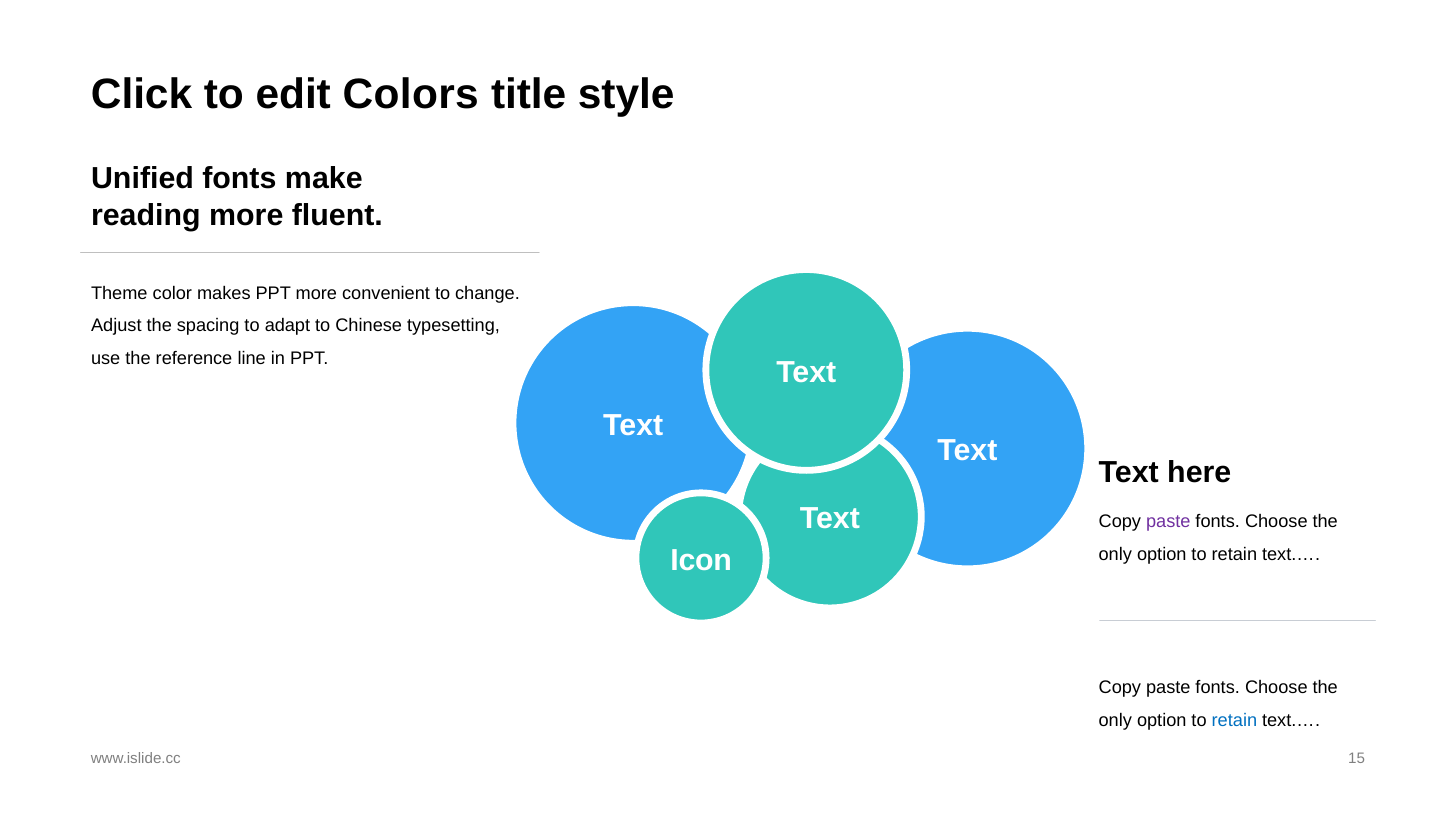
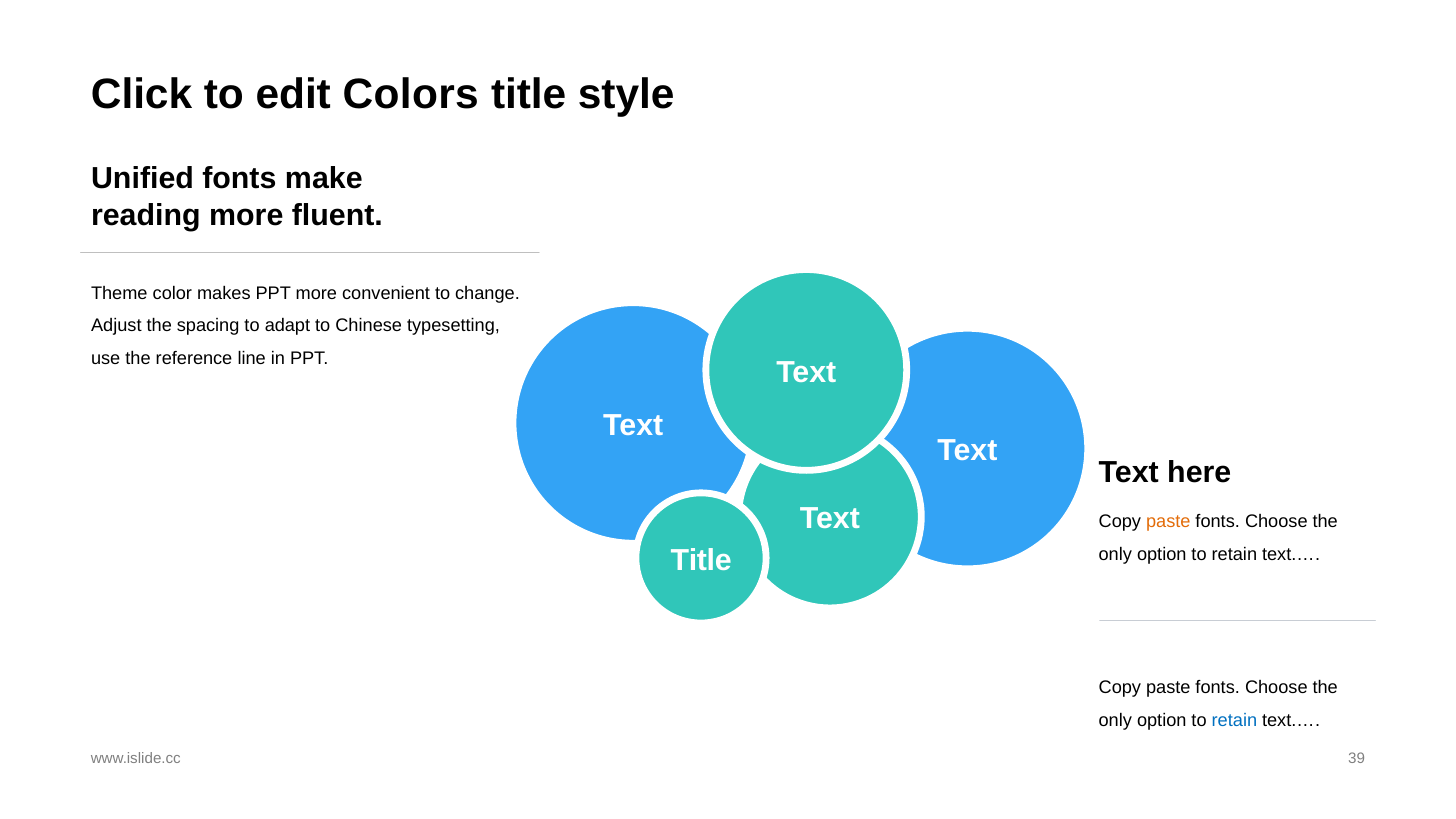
paste at (1168, 522) colour: purple -> orange
Icon at (701, 560): Icon -> Title
15: 15 -> 39
